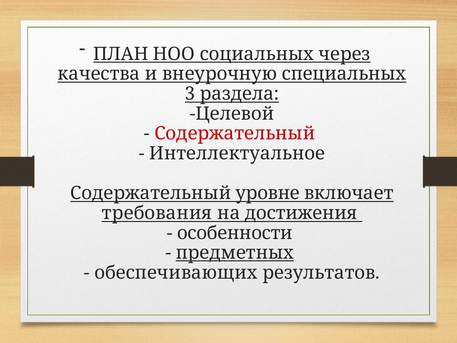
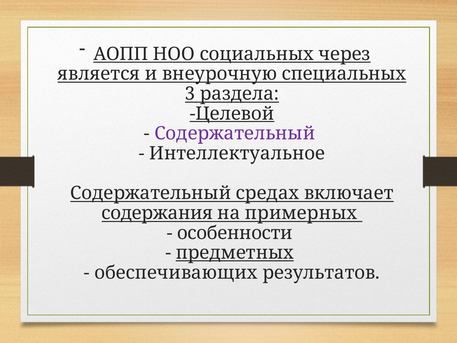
ПЛАН: ПЛАН -> АОПП
качества: качества -> является
Целевой underline: none -> present
Содержательный at (235, 133) colour: red -> purple
уровне: уровне -> средах
требования: требования -> содержания
достижения: достижения -> примерных
